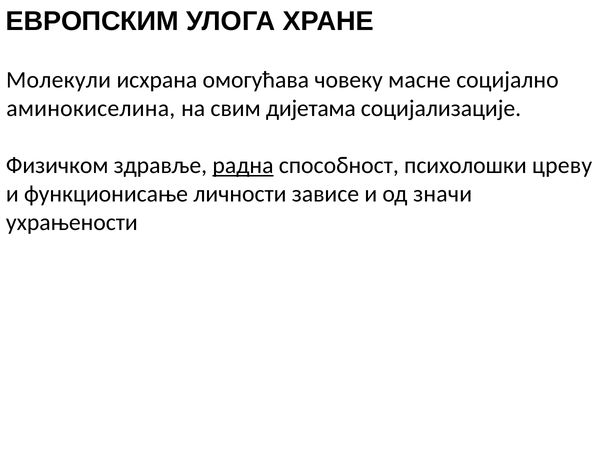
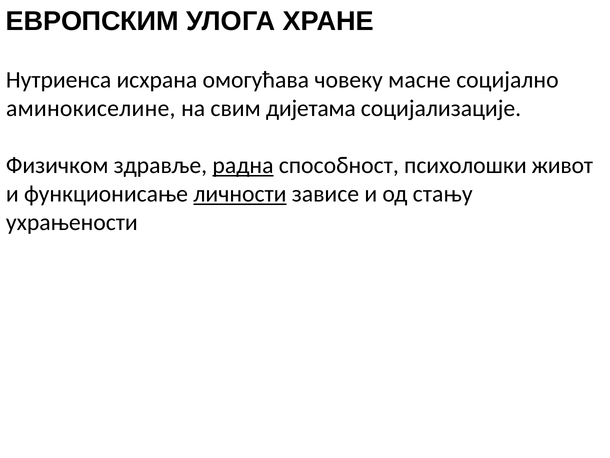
Молекули: Молекули -> Нутриенса
аминокиселина: аминокиселина -> аминокиселине
цреву: цреву -> живот
личности underline: none -> present
значи: значи -> стању
